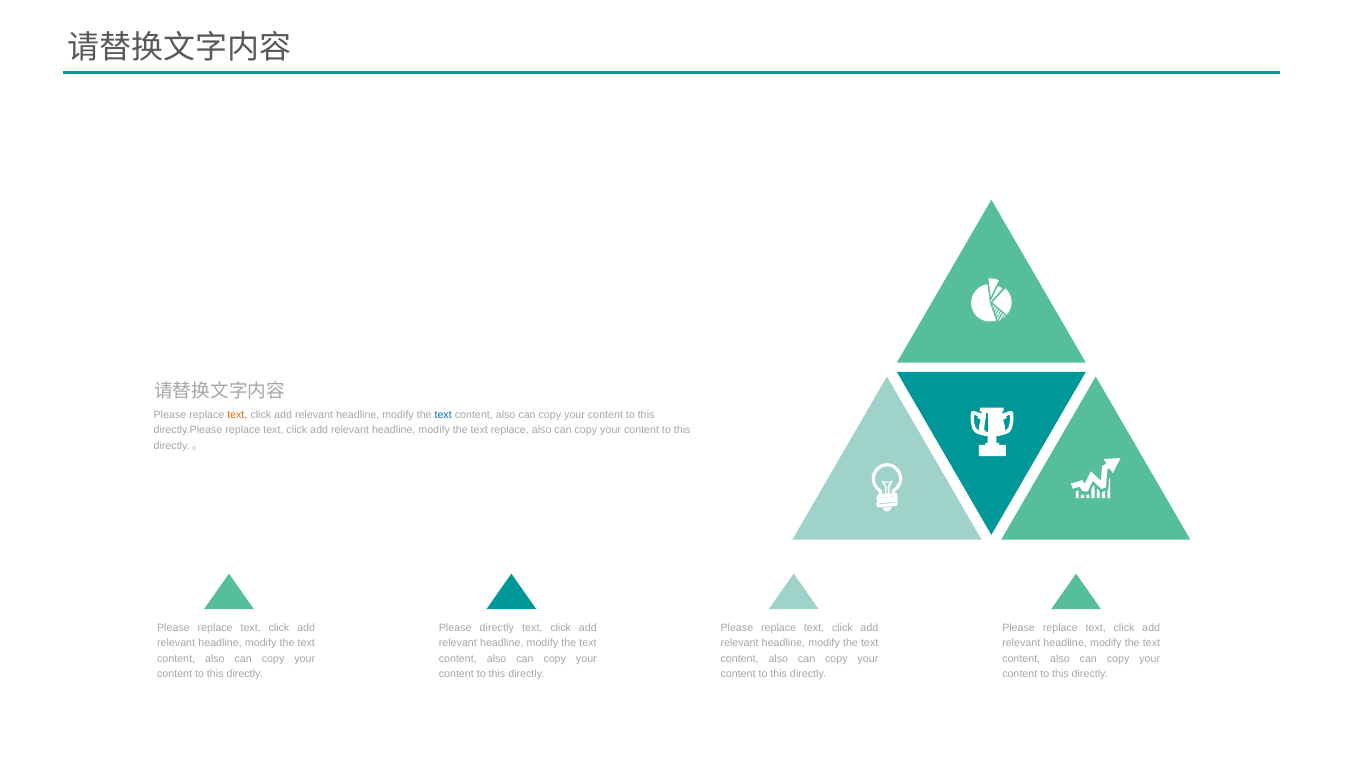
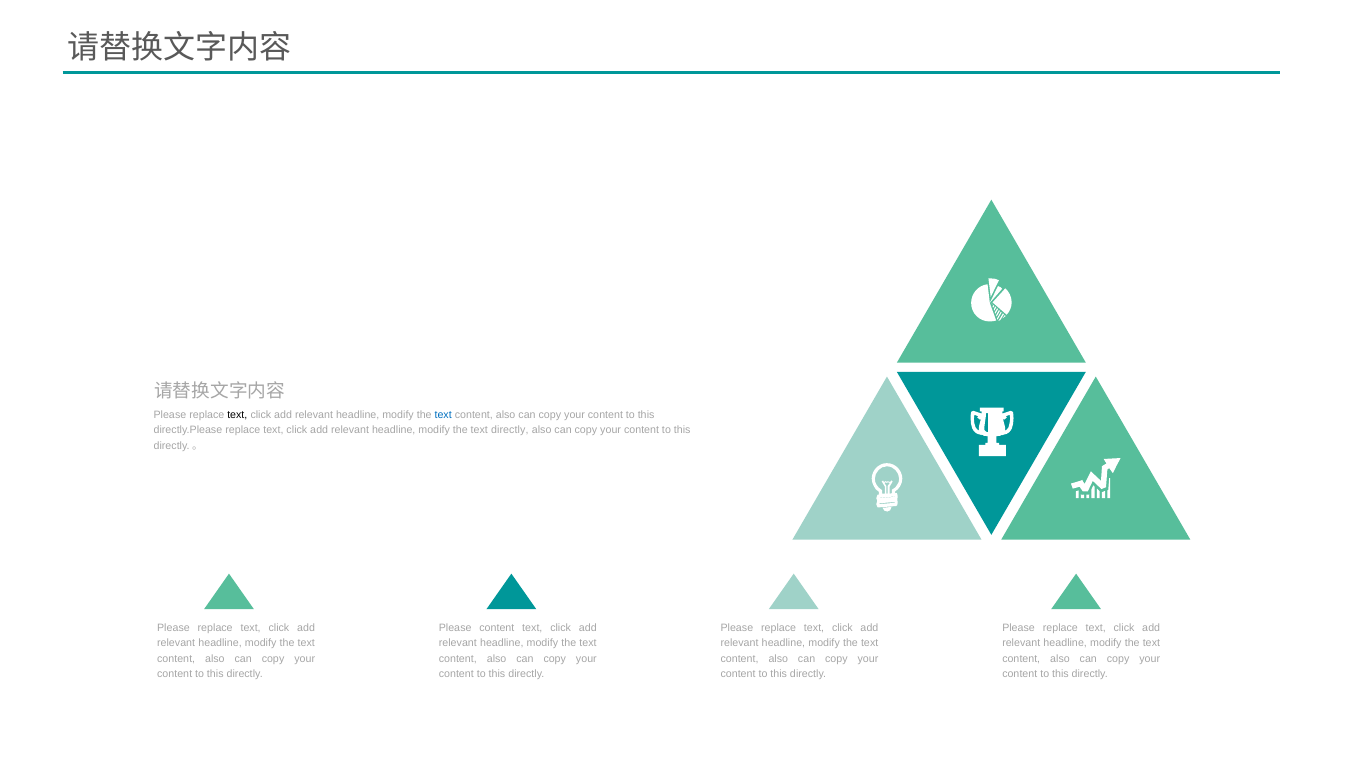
text at (237, 415) colour: orange -> black
text replace: replace -> directly
Please directly: directly -> content
